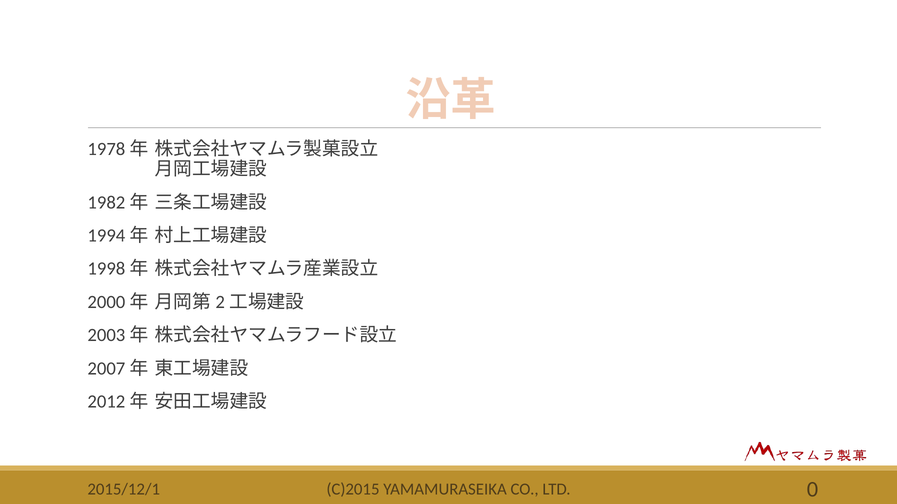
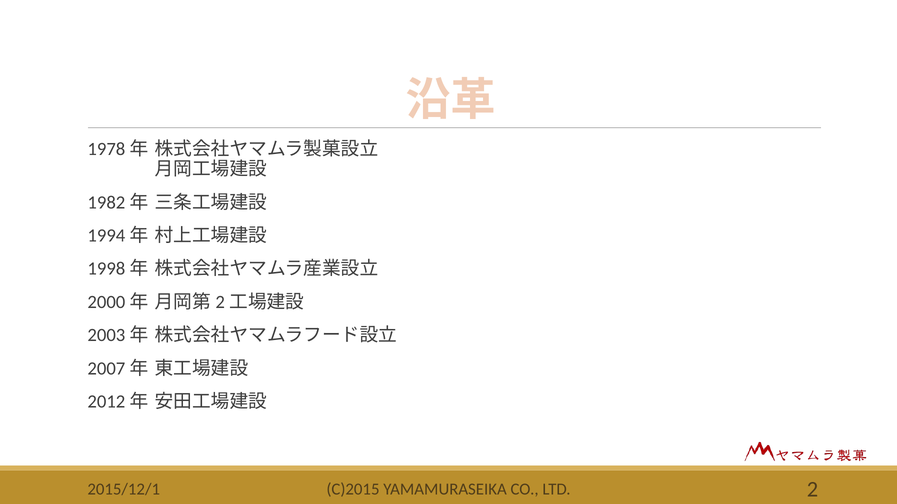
0: 0 -> 2
